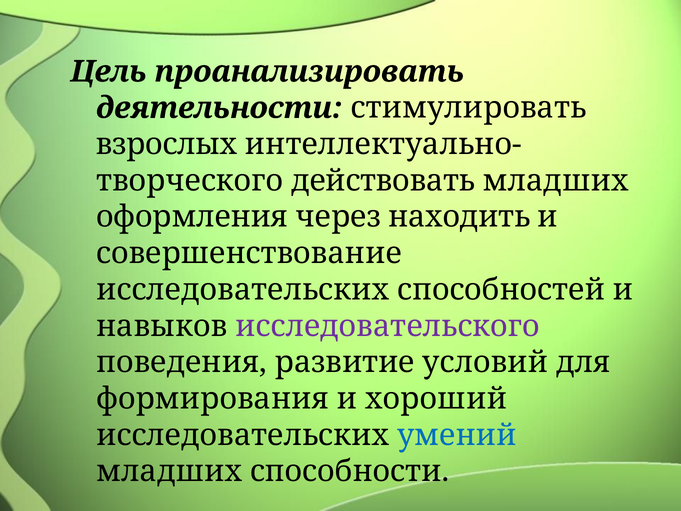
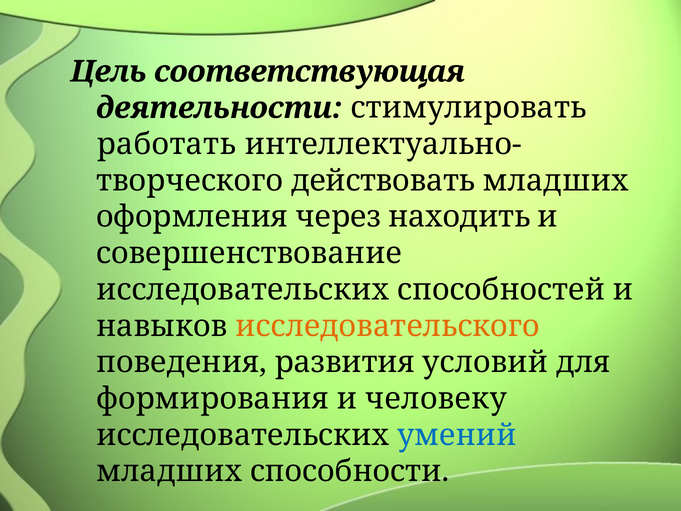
проанализировать: проанализировать -> соответствующая
взрослых: взрослых -> работать
исследовательского colour: purple -> orange
развитие: развитие -> развития
хороший: хороший -> человеку
